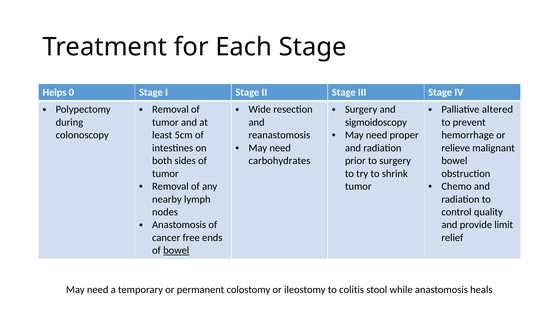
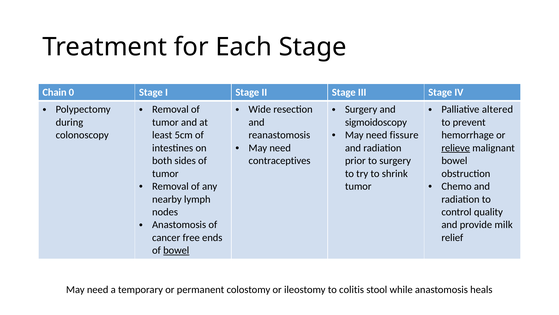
Helps: Helps -> Chain
proper: proper -> fissure
relieve underline: none -> present
carbohydrates: carbohydrates -> contraceptives
limit: limit -> milk
